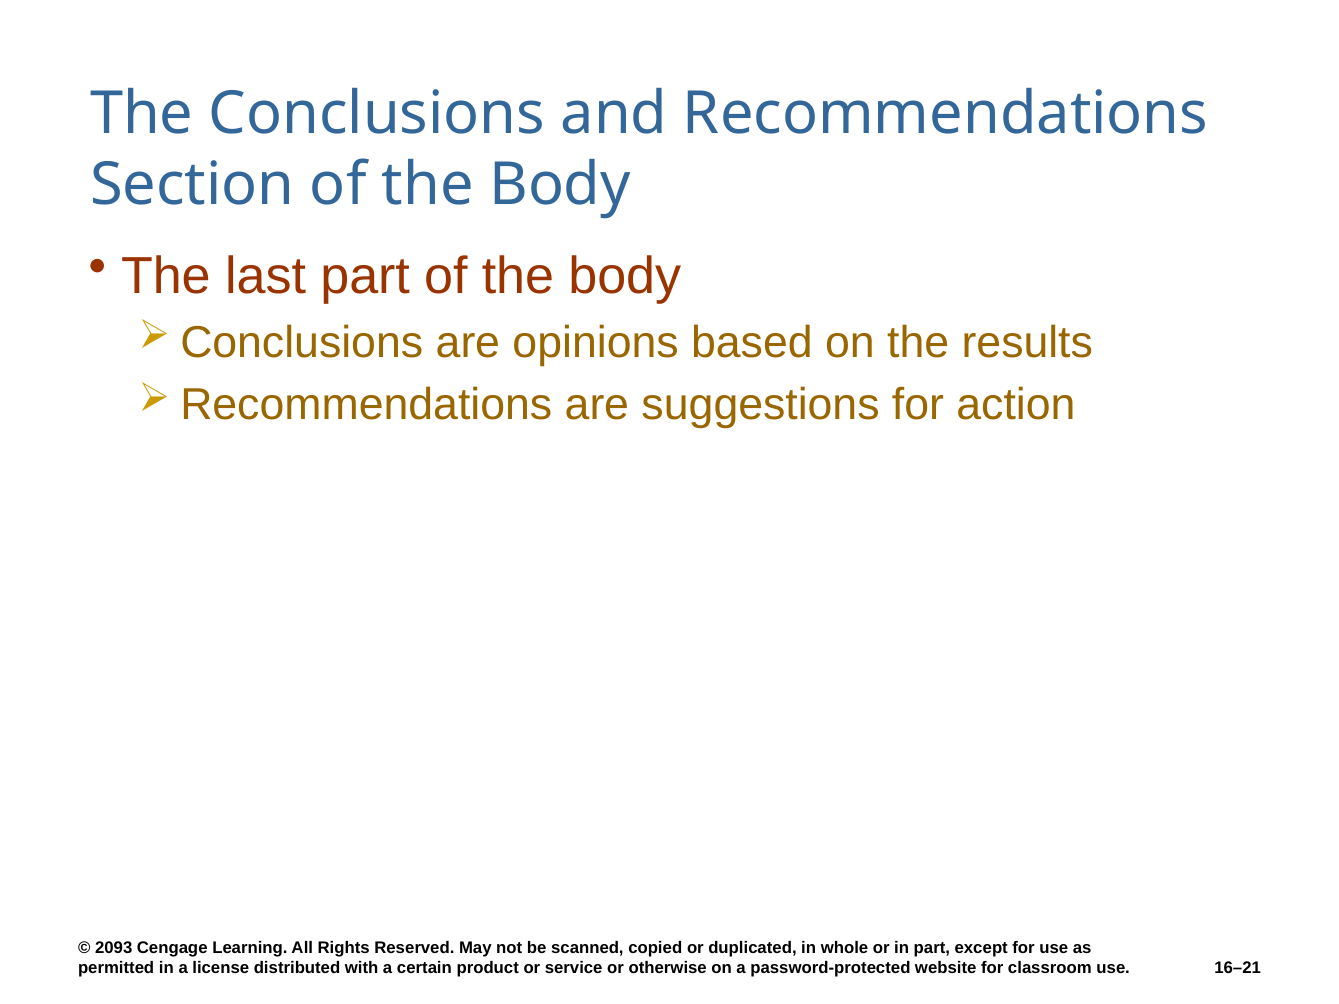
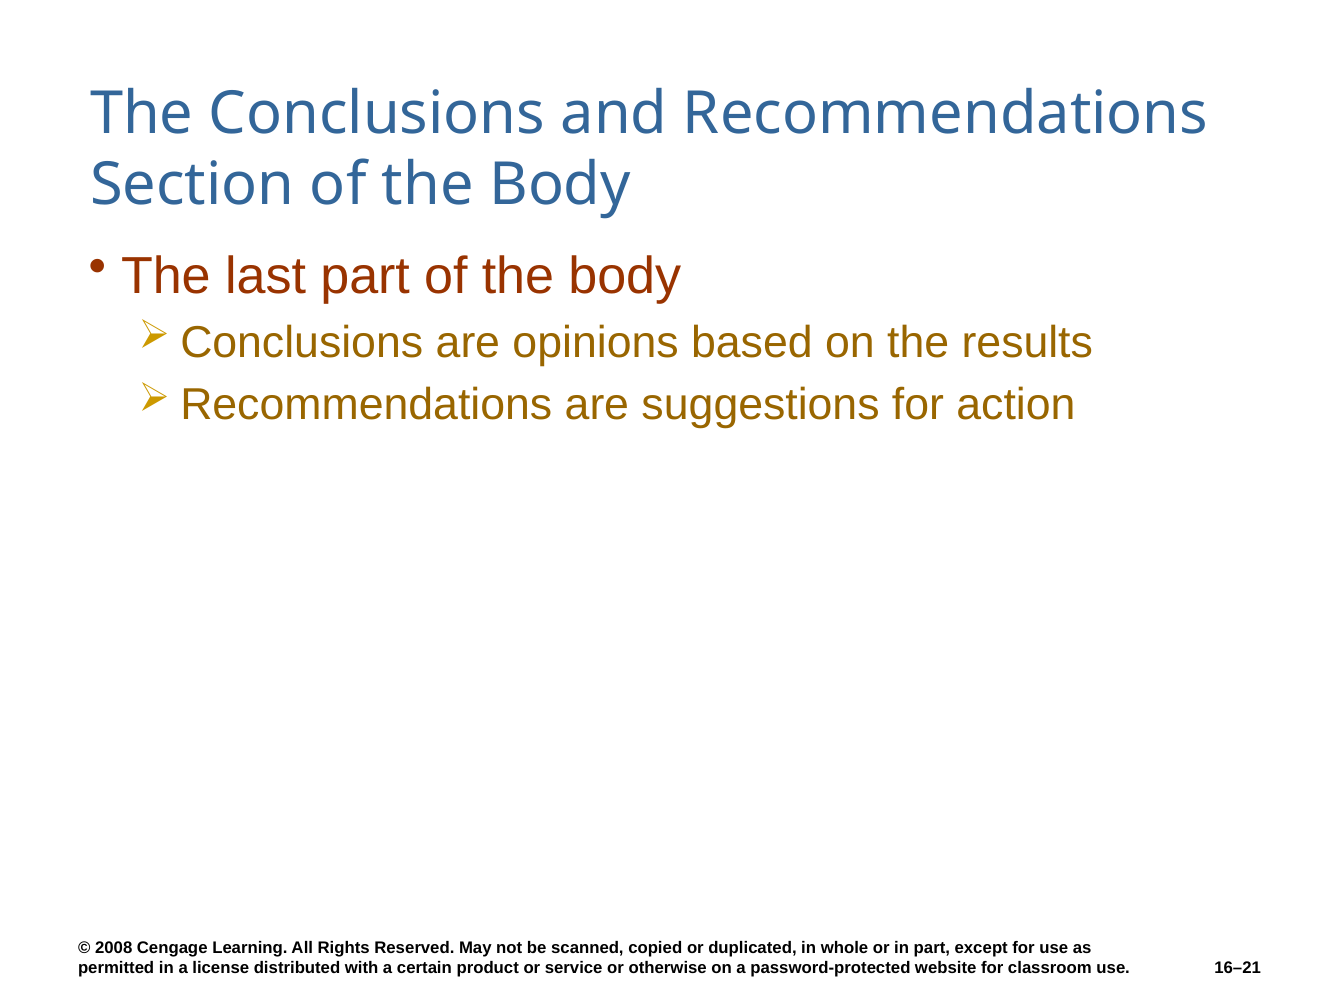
2093: 2093 -> 2008
